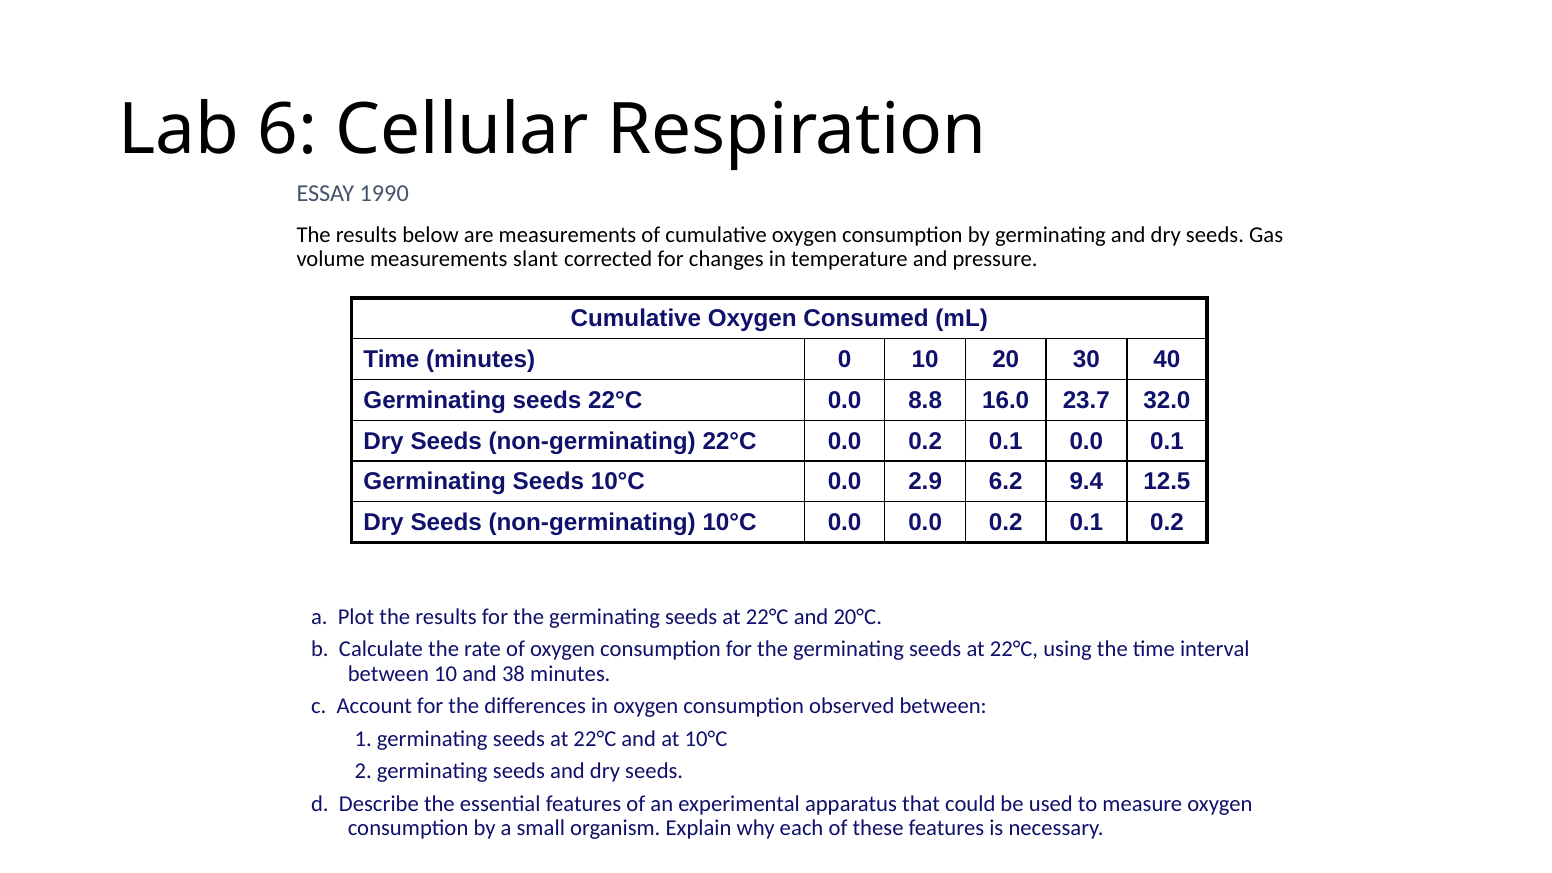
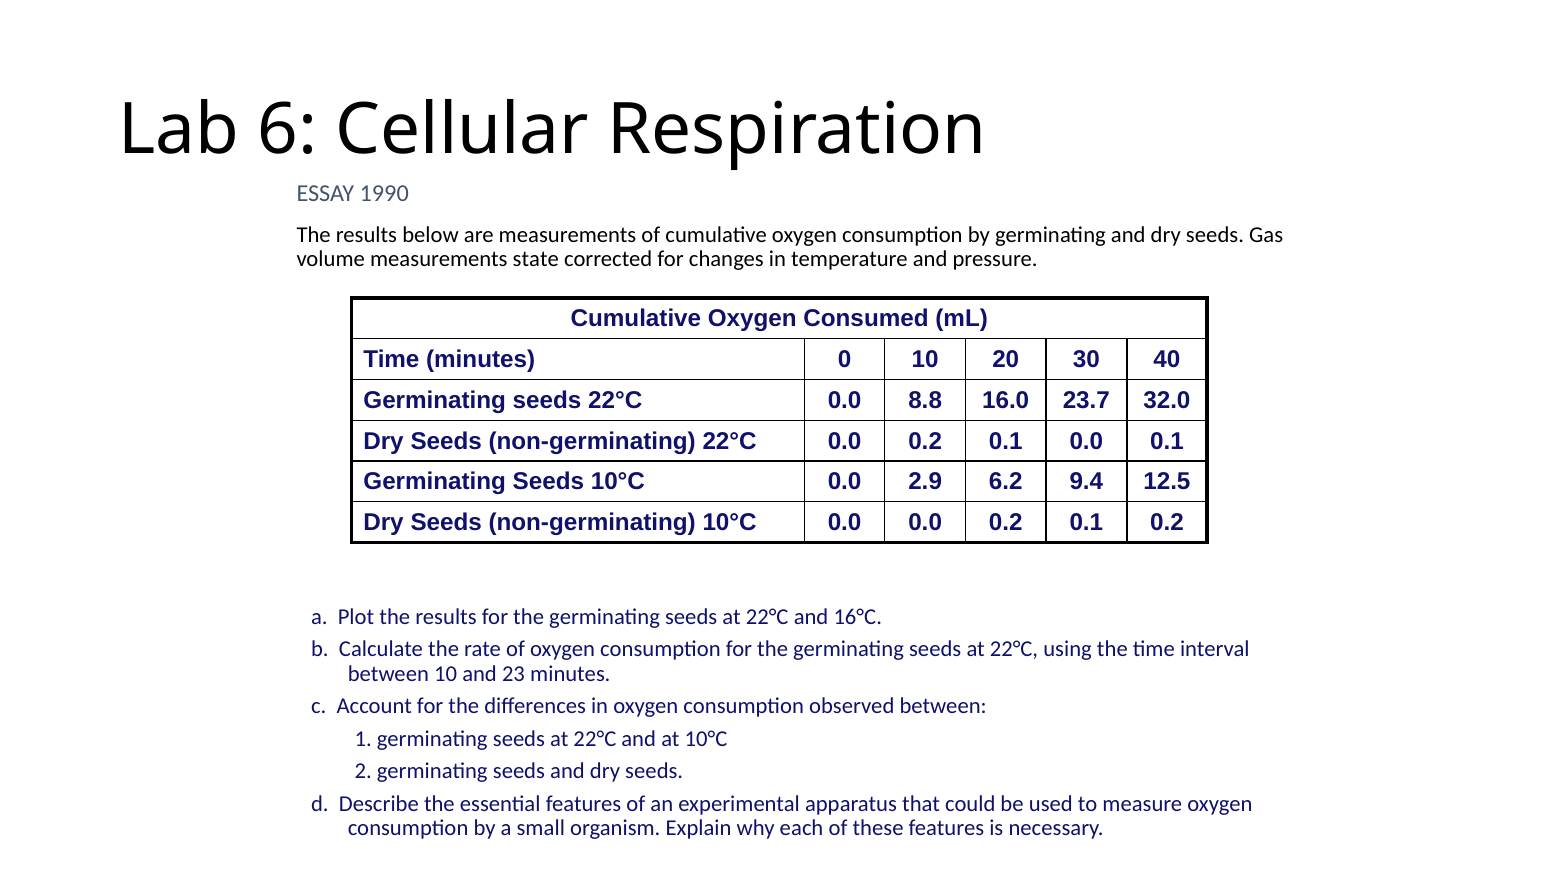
slant: slant -> state
20°C: 20°C -> 16°C
38: 38 -> 23
